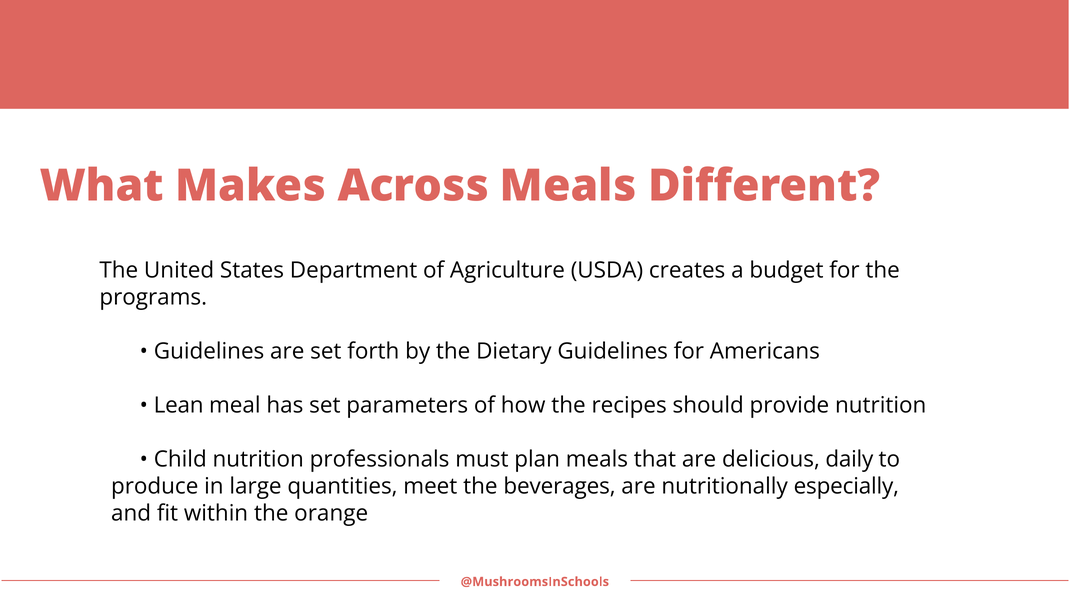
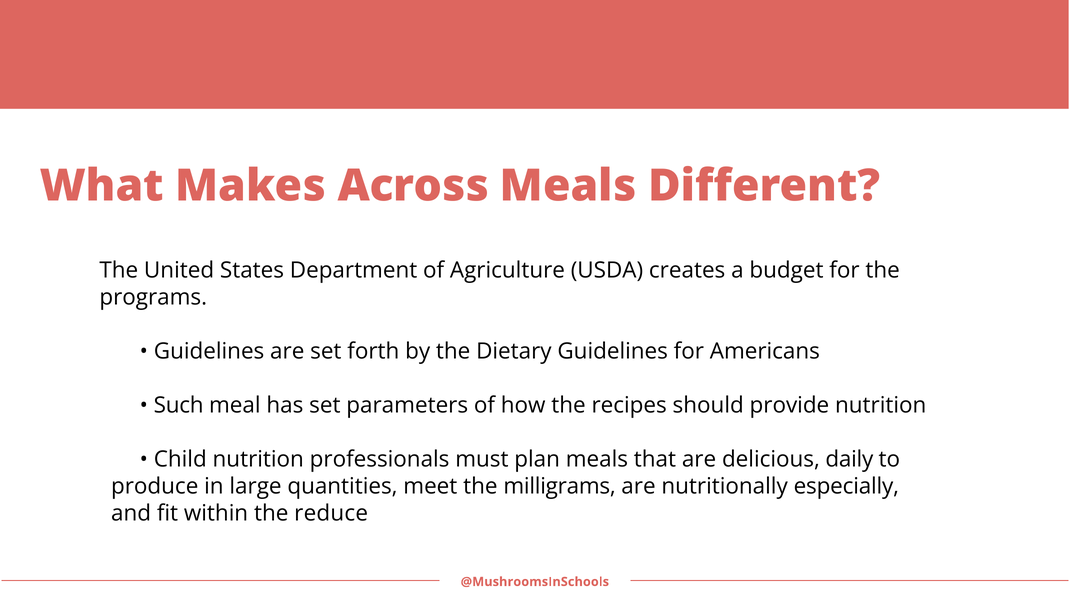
Lean: Lean -> Such
beverages: beverages -> milligrams
orange: orange -> reduce
